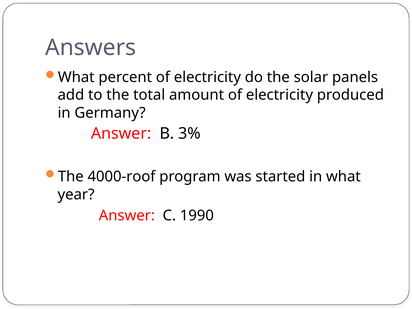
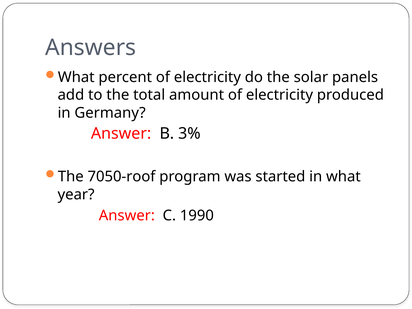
4000-roof: 4000-roof -> 7050-roof
